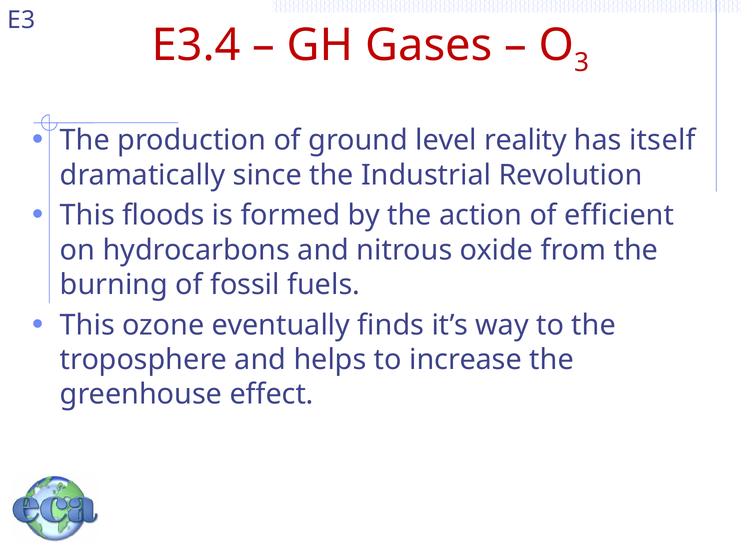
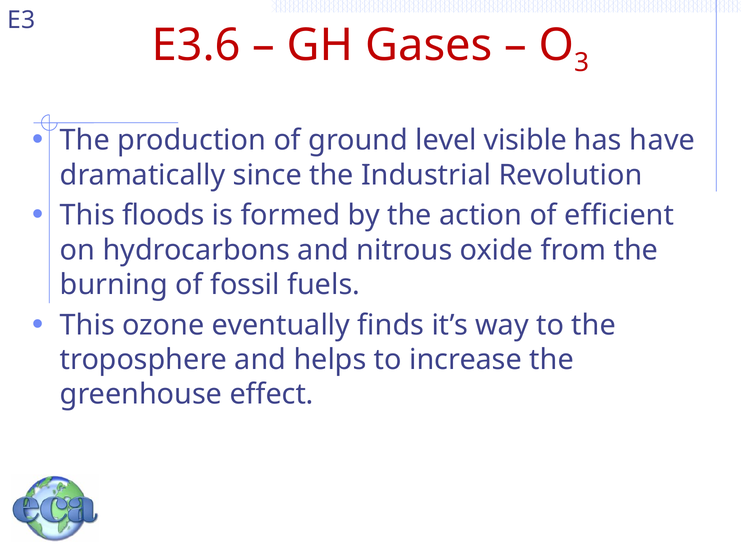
E3.4: E3.4 -> E3.6
reality: reality -> visible
itself: itself -> have
